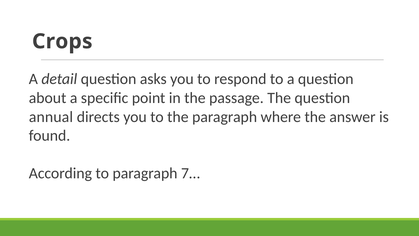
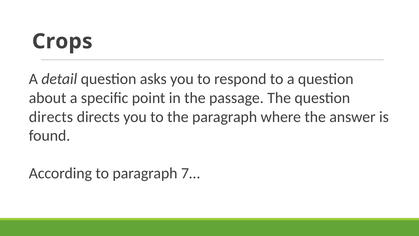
annual at (51, 117): annual -> directs
